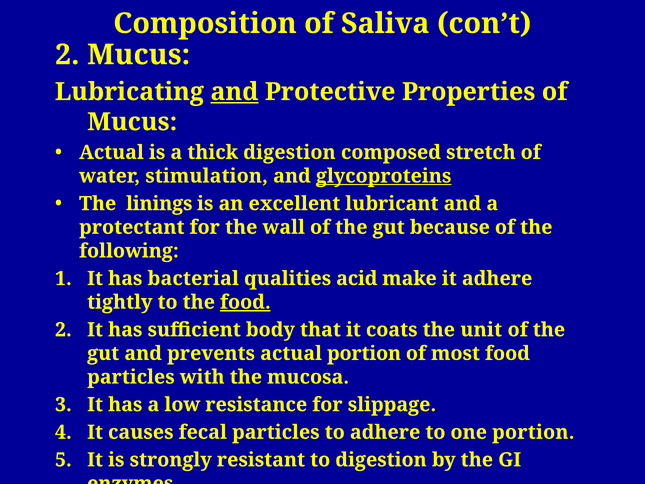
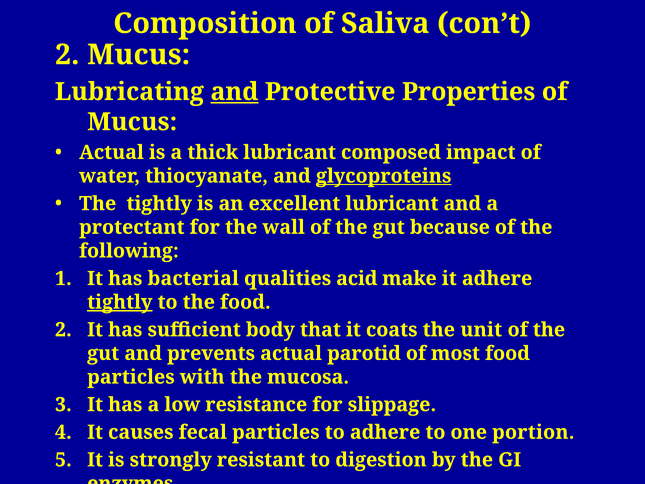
thick digestion: digestion -> lubricant
stretch: stretch -> impact
stimulation: stimulation -> thiocyanate
The linings: linings -> tightly
tightly at (120, 302) underline: none -> present
food at (245, 302) underline: present -> none
actual portion: portion -> parotid
